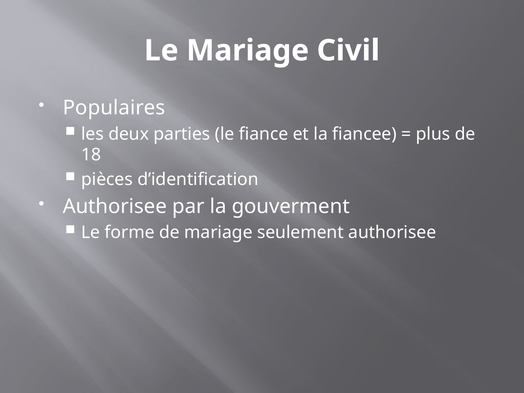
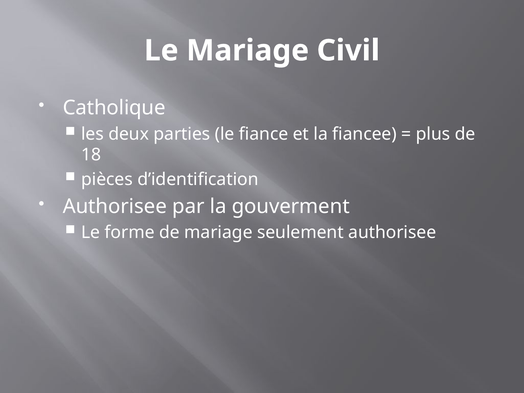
Populaires: Populaires -> Catholique
